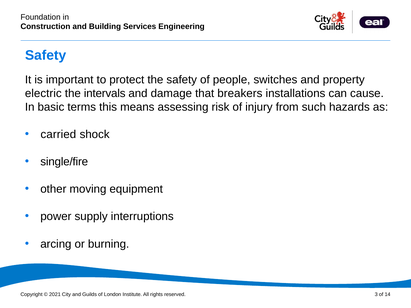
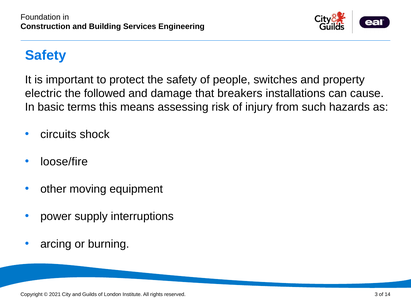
intervals: intervals -> followed
carried: carried -> circuits
single/fire: single/fire -> loose/fire
